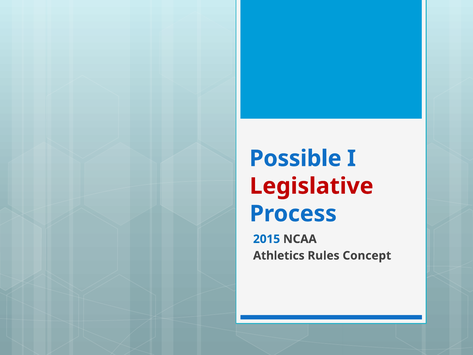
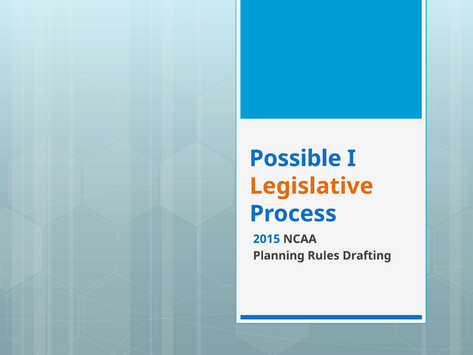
Legislative colour: red -> orange
Athletics: Athletics -> Planning
Concept: Concept -> Drafting
